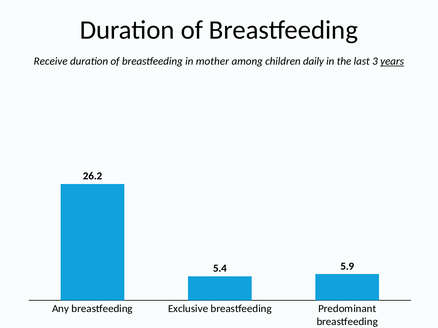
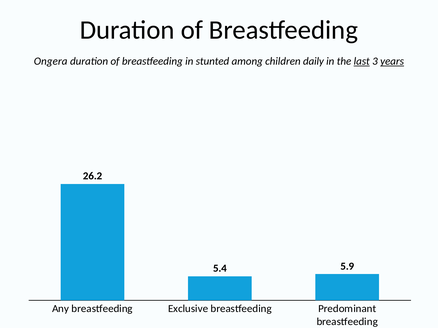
Receive: Receive -> Ongera
mother: mother -> stunted
last underline: none -> present
